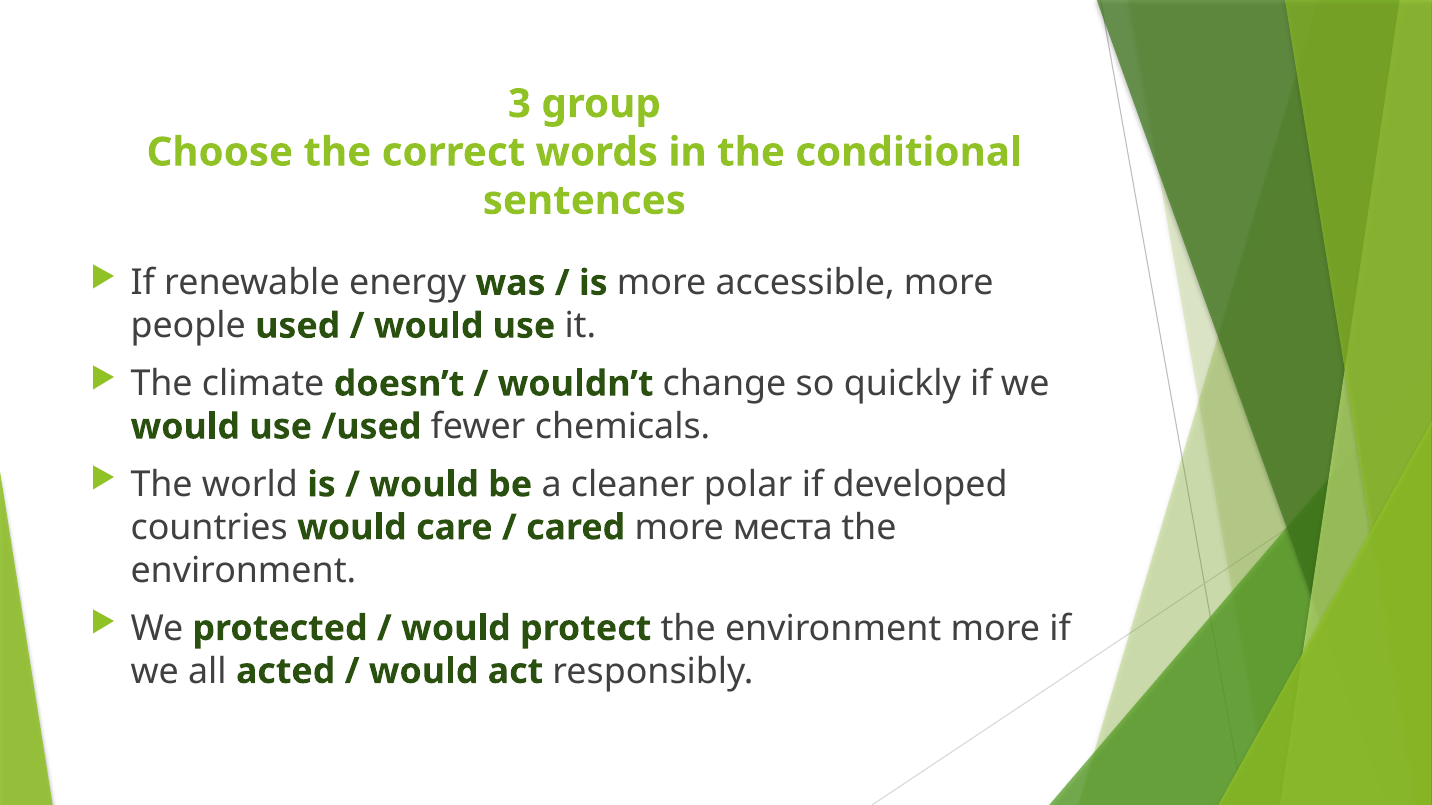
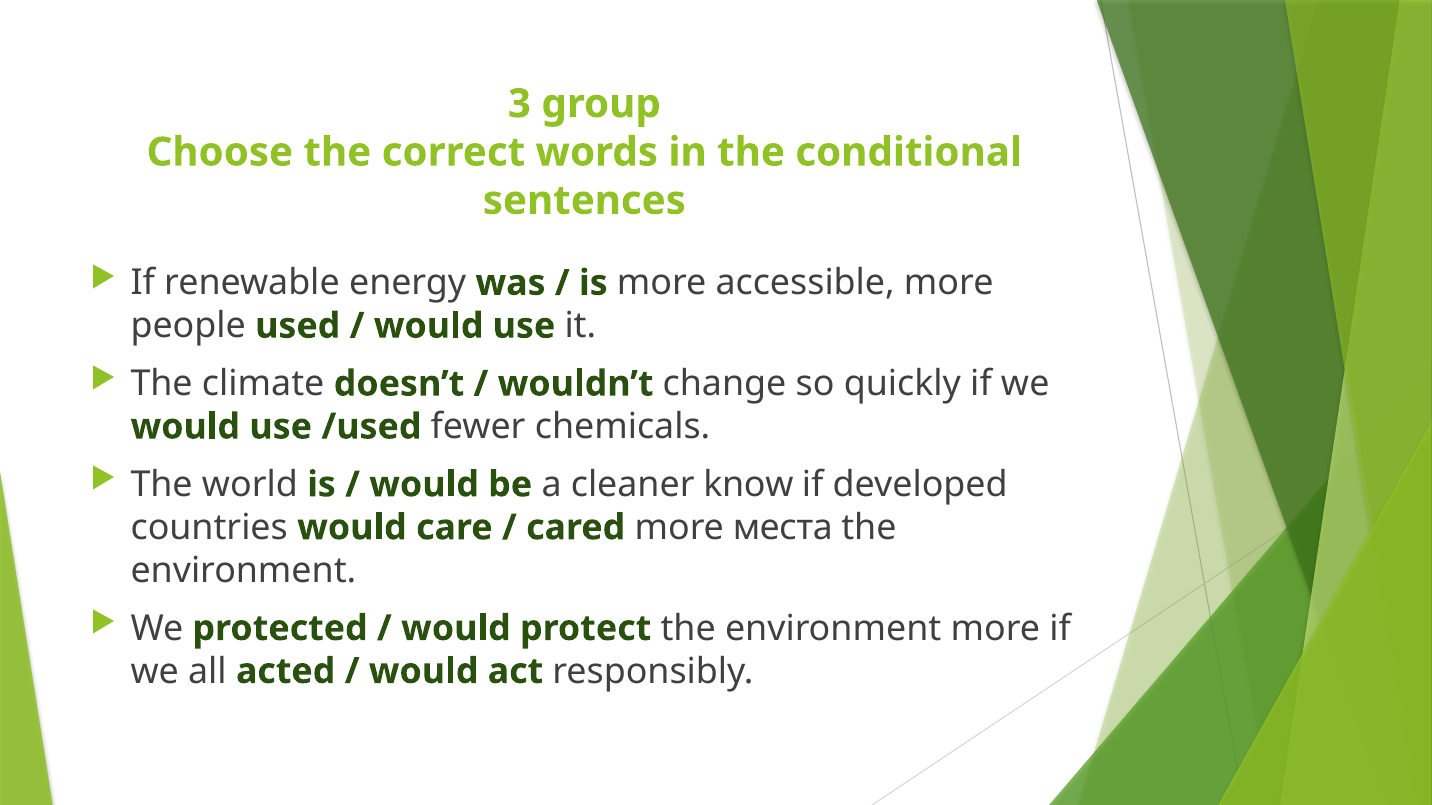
polar: polar -> know
